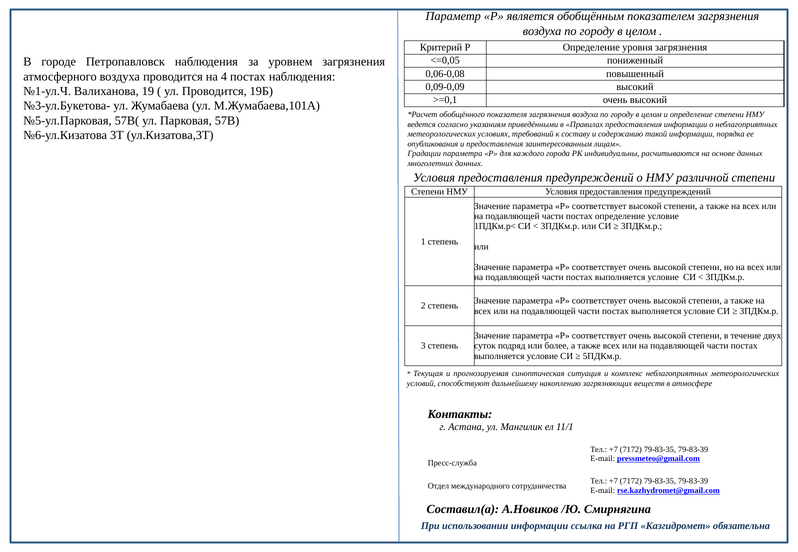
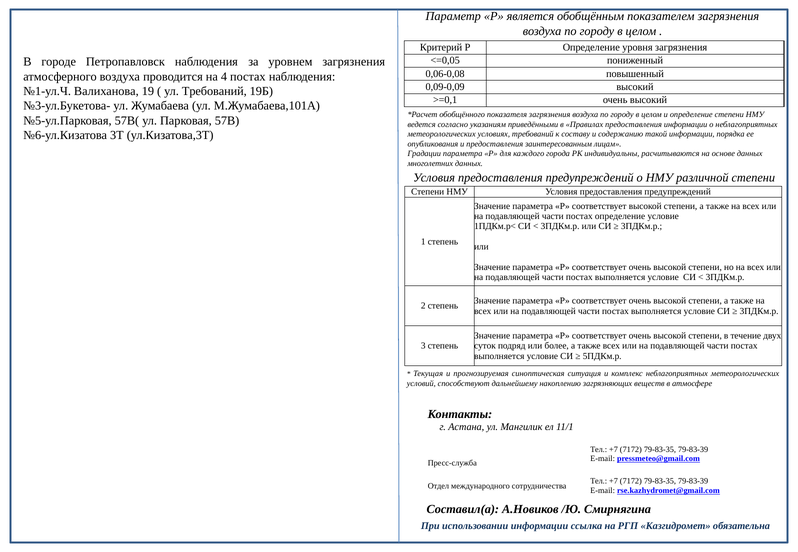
ул Проводится: Проводится -> Требований
